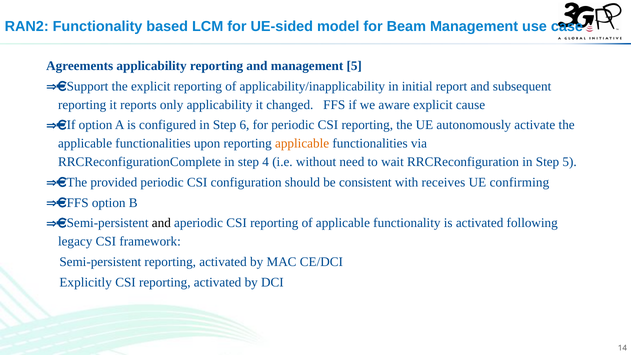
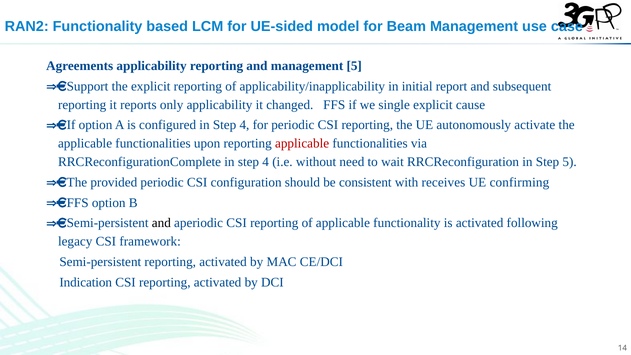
aware: aware -> single
configured in Step 6: 6 -> 4
applicable at (302, 144) colour: orange -> red
Explicitly: Explicitly -> Indication
